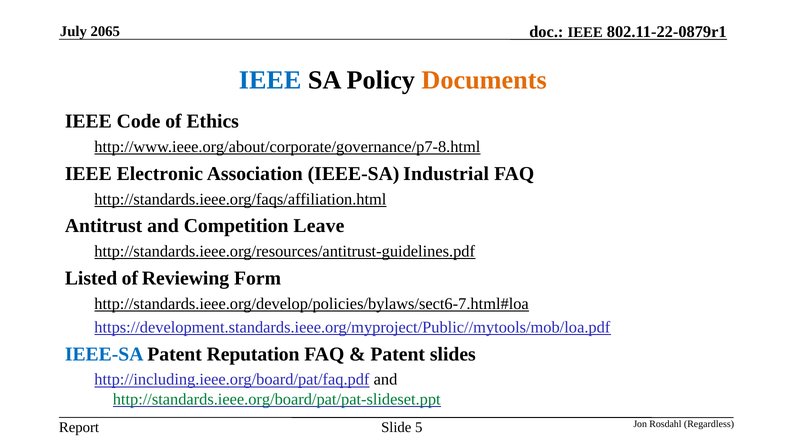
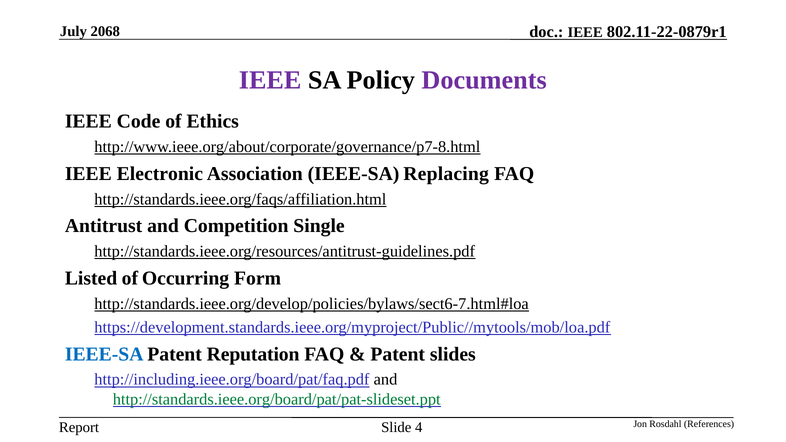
2065: 2065 -> 2068
IEEE at (270, 80) colour: blue -> purple
Documents colour: orange -> purple
Industrial: Industrial -> Replacing
Leave: Leave -> Single
Reviewing: Reviewing -> Occurring
5: 5 -> 4
Regardless: Regardless -> References
